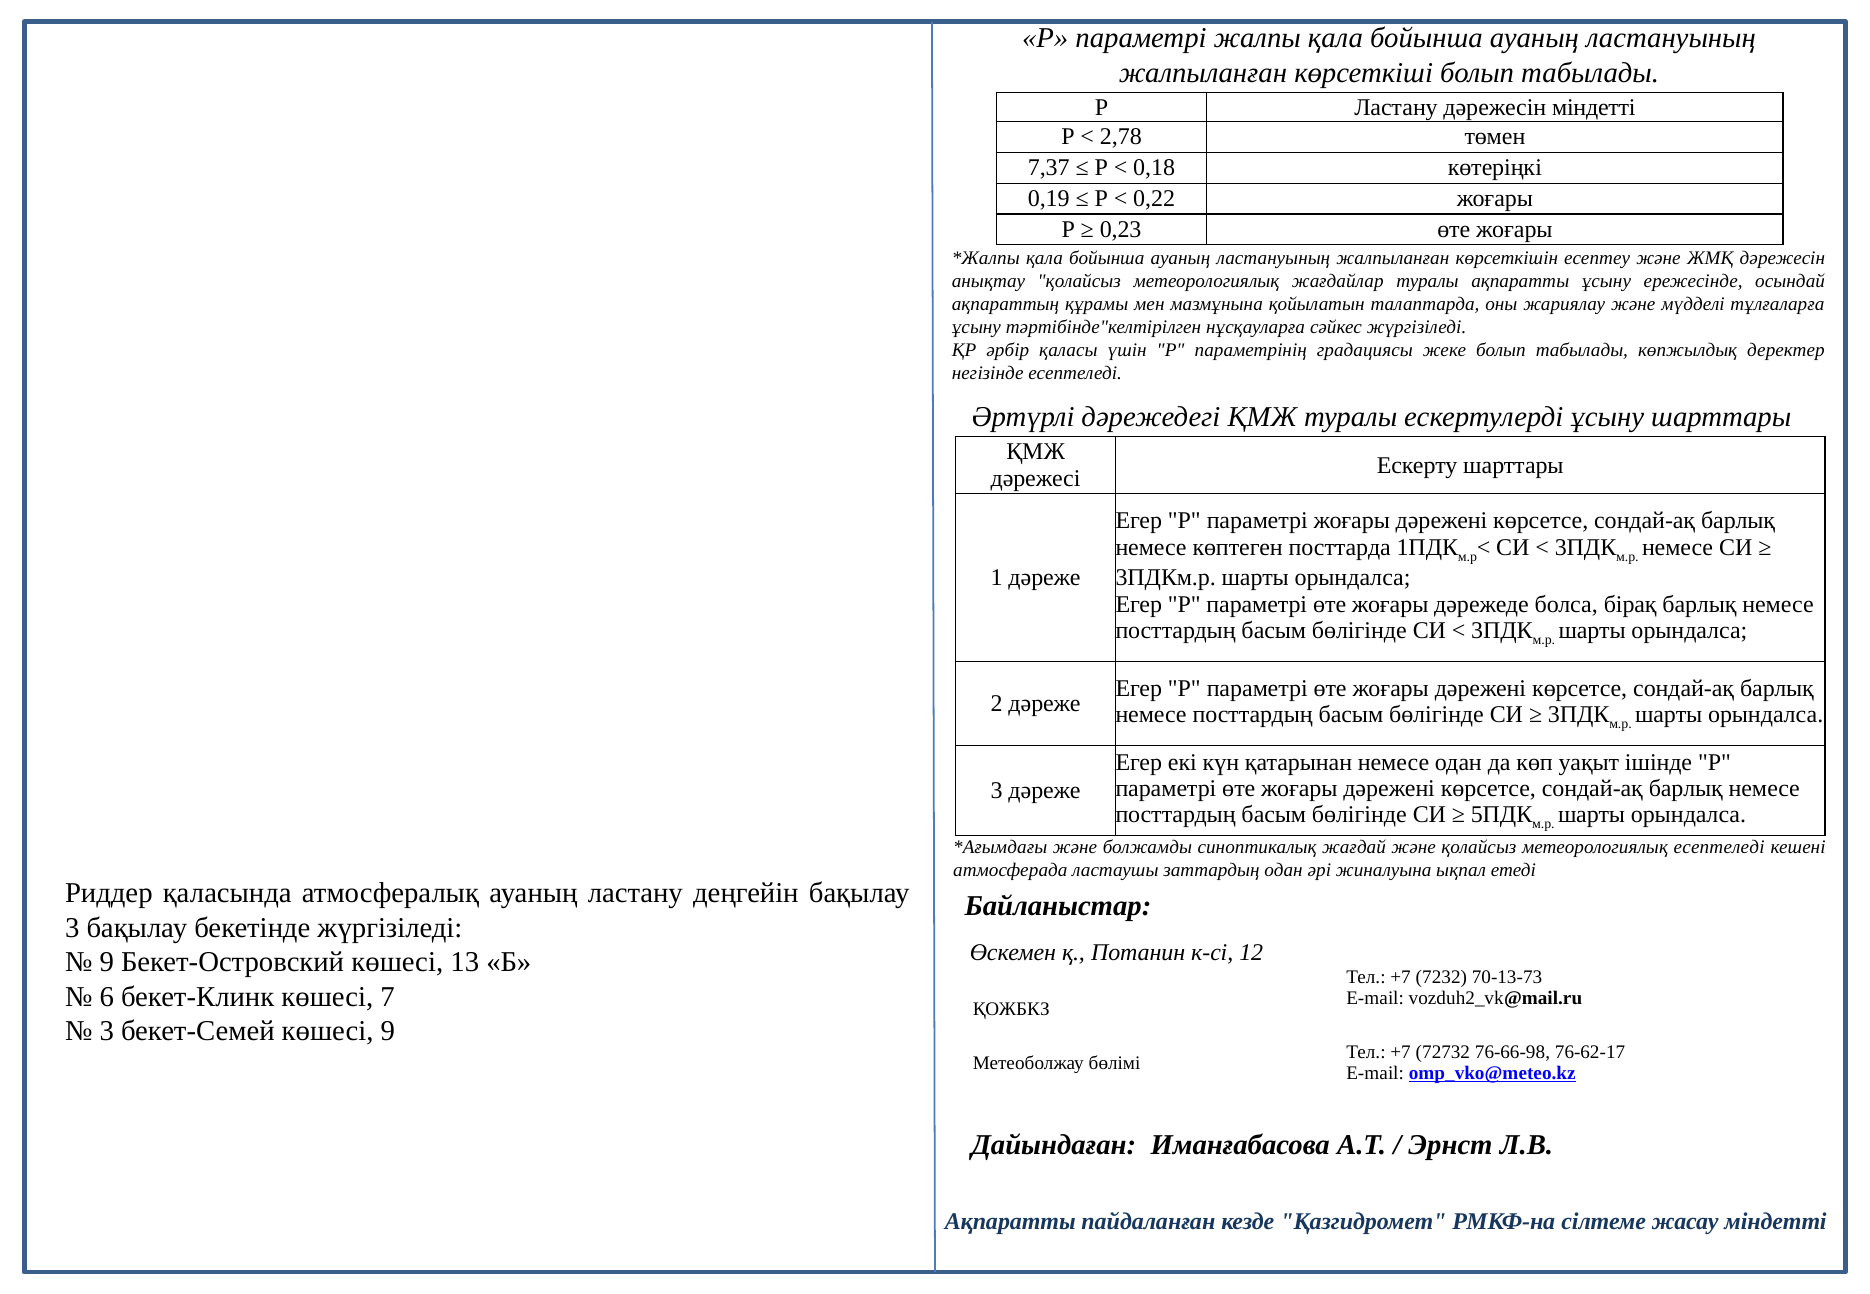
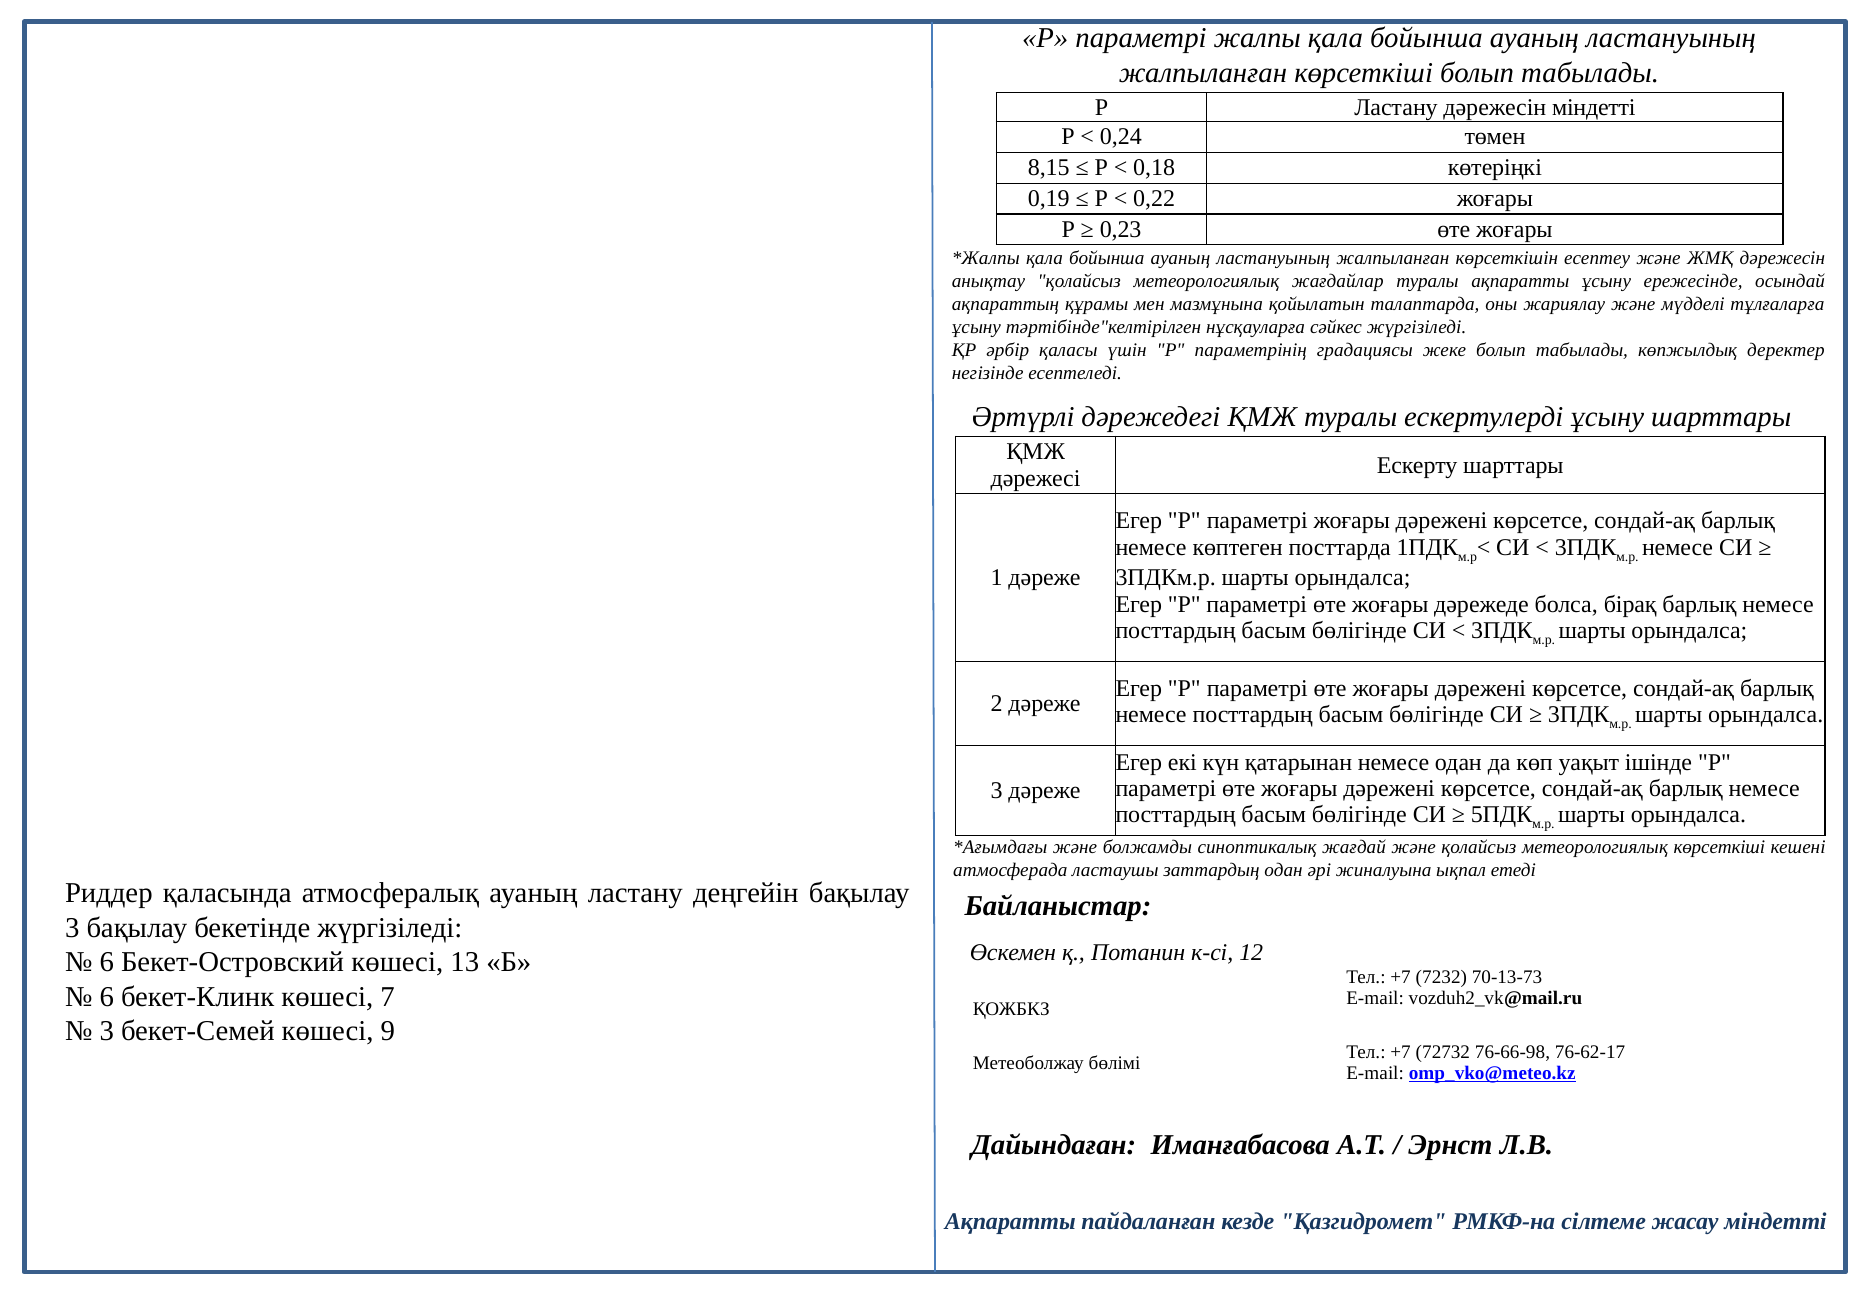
2,78: 2,78 -> 0,24
7,37: 7,37 -> 8,15
метеорологиялық есептеледі: есептеледі -> көрсеткіші
9 at (107, 963): 9 -> 6
